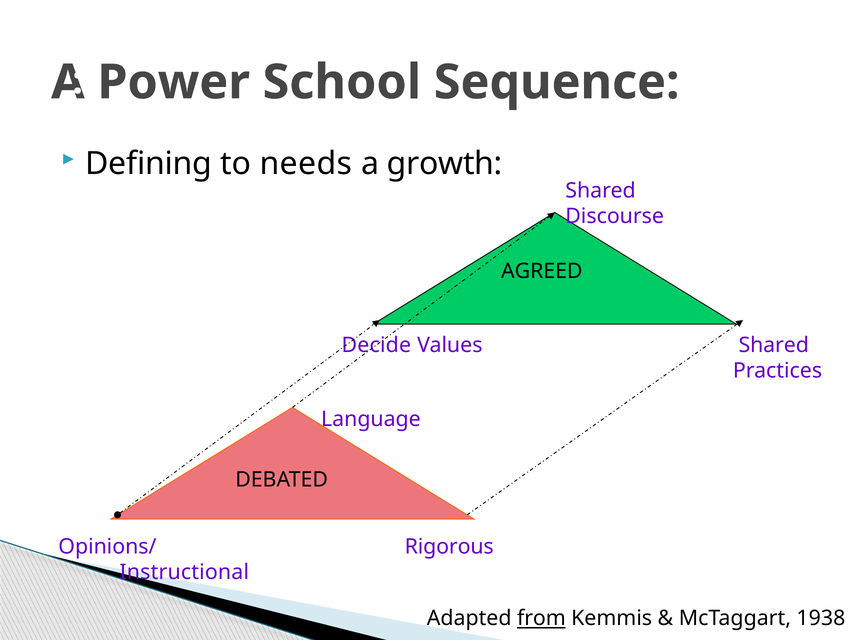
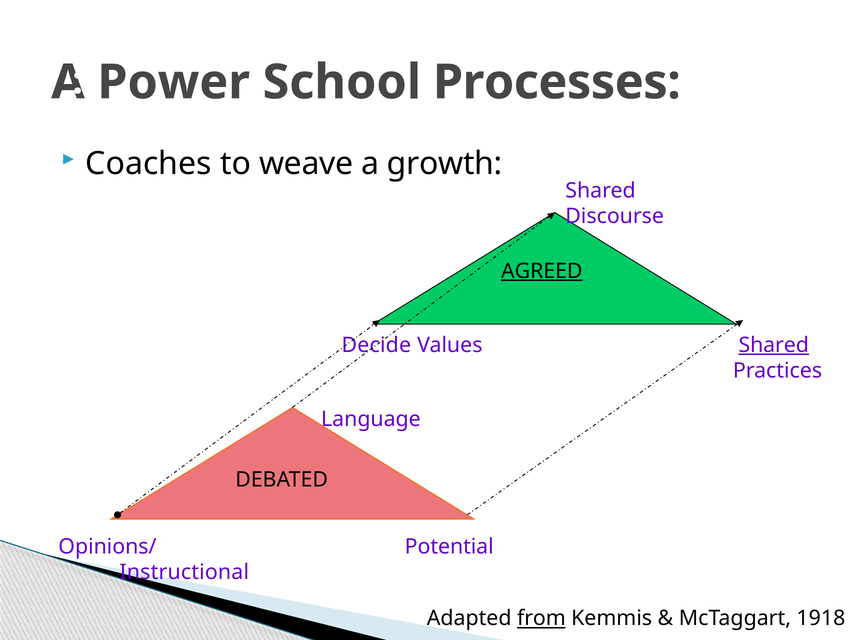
Sequence: Sequence -> Processes
Defining: Defining -> Coaches
needs: needs -> weave
AGREED underline: none -> present
Shared at (774, 345) underline: none -> present
Rigorous: Rigorous -> Potential
1938: 1938 -> 1918
